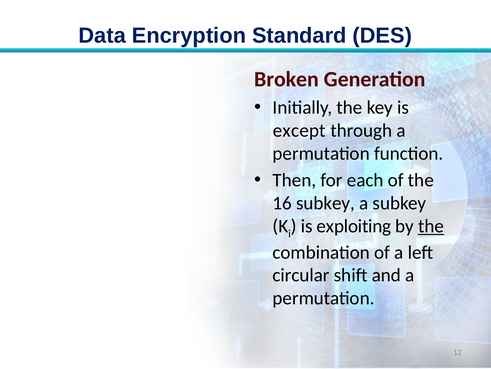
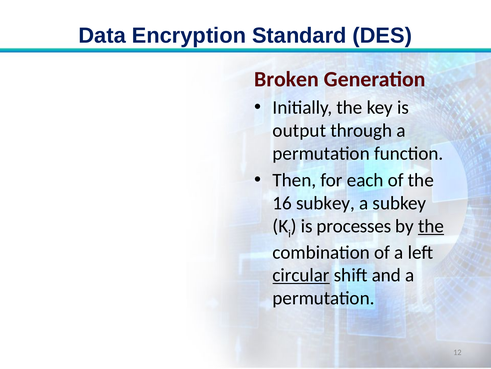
except: except -> output
exploiting: exploiting -> processes
circular underline: none -> present
